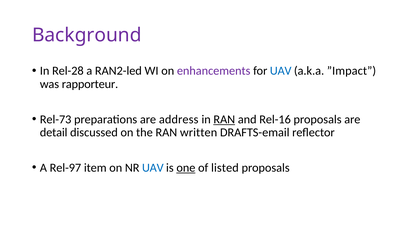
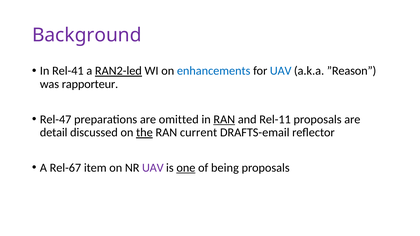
Rel-28: Rel-28 -> Rel-41
RAN2-led underline: none -> present
enhancements colour: purple -> blue
”Impact: ”Impact -> ”Reason
Rel-73: Rel-73 -> Rel-47
address: address -> omitted
Rel-16: Rel-16 -> Rel-11
the underline: none -> present
written: written -> current
Rel-97: Rel-97 -> Rel-67
UAV at (153, 168) colour: blue -> purple
listed: listed -> being
